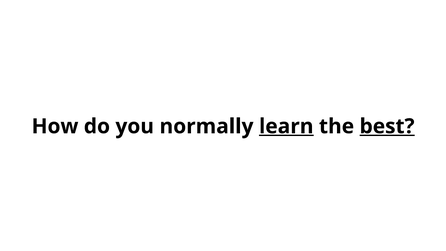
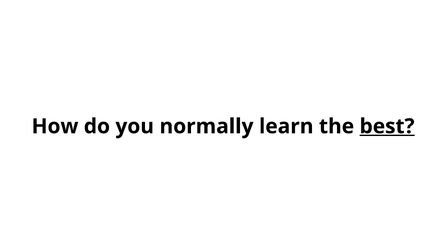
learn underline: present -> none
